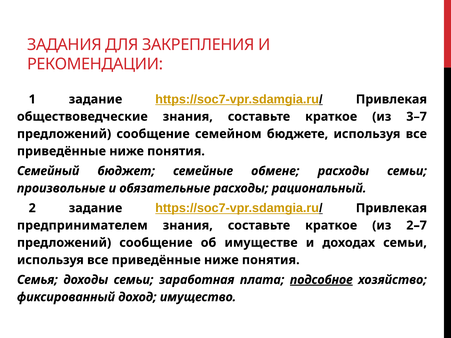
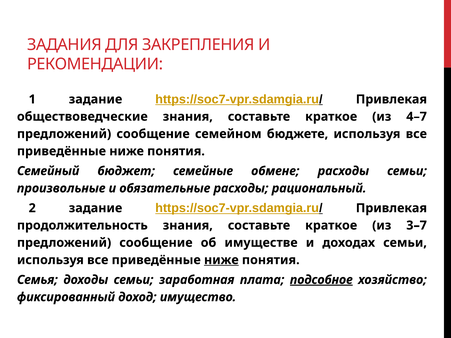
3–7: 3–7 -> 4–7
предпринимателем: предпринимателем -> продолжительность
2–7: 2–7 -> 3–7
ниже at (221, 260) underline: none -> present
